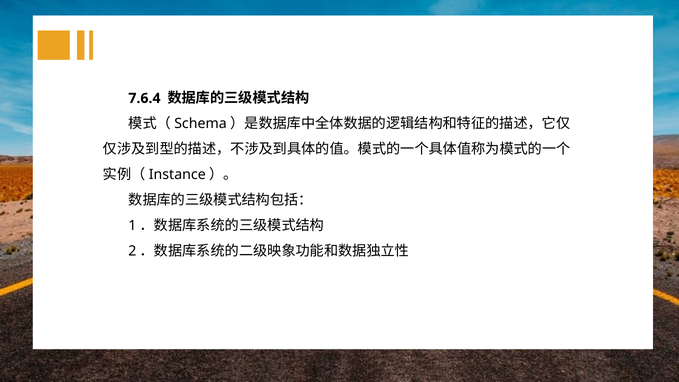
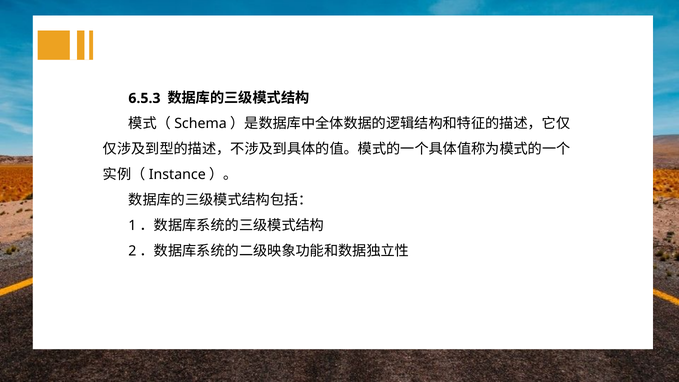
7.6.4: 7.6.4 -> 6.5.3
